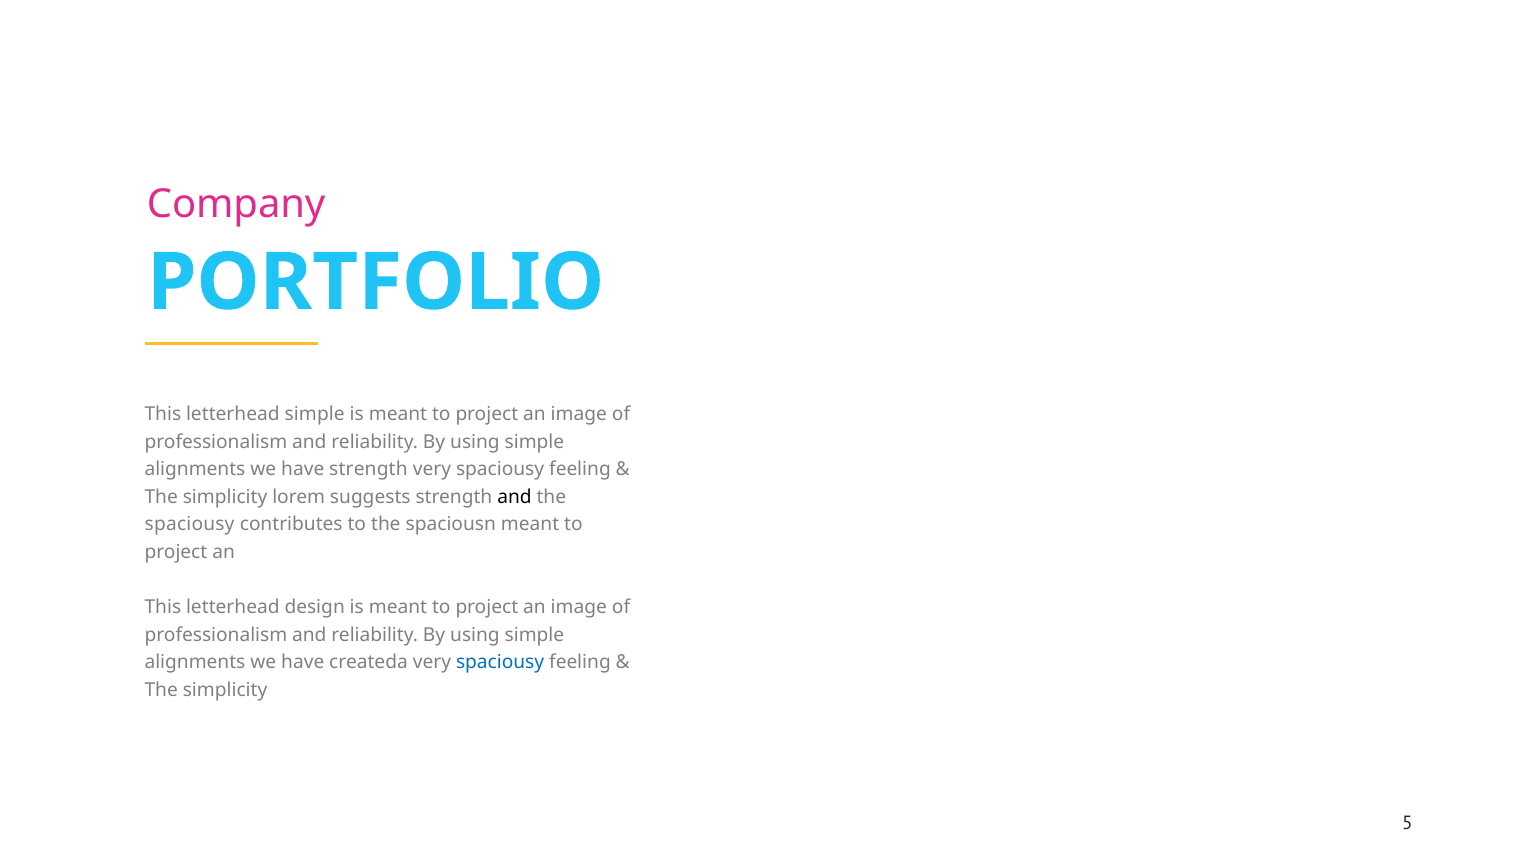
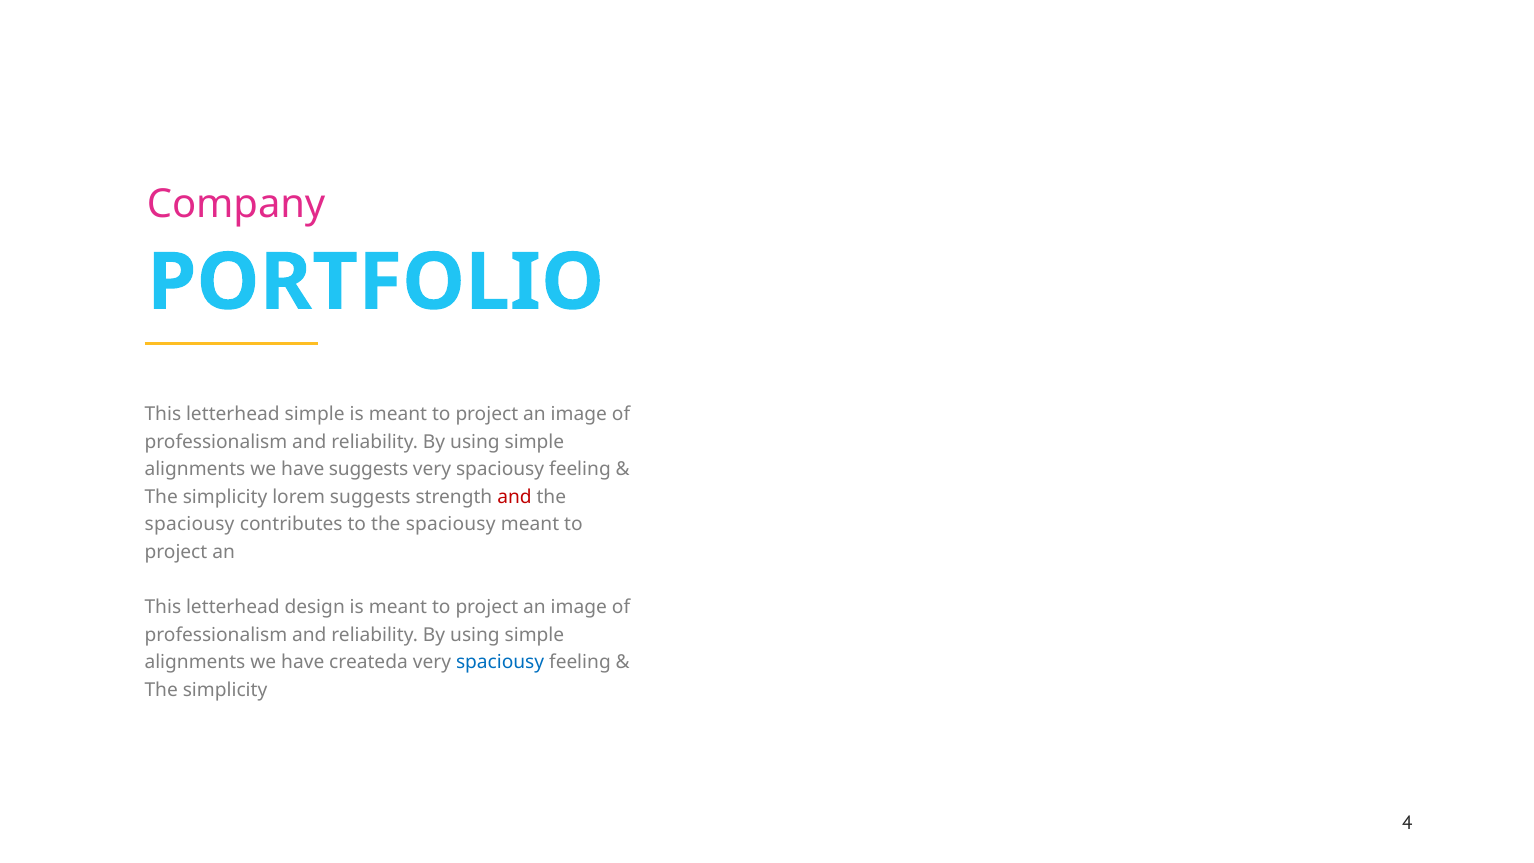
have strength: strength -> suggests
and at (514, 497) colour: black -> red
to the spaciousn: spaciousn -> spaciousy
5: 5 -> 4
